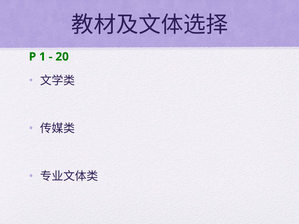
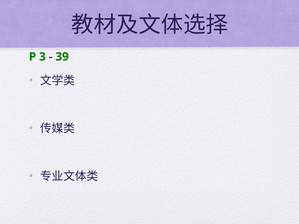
1: 1 -> 3
20: 20 -> 39
